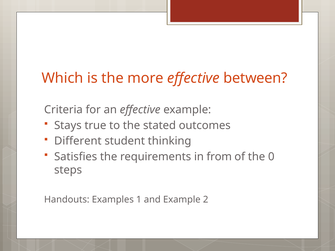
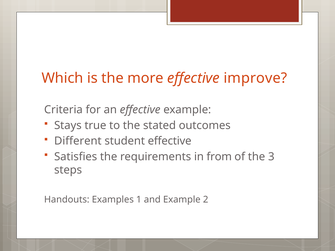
between: between -> improve
student thinking: thinking -> effective
0: 0 -> 3
